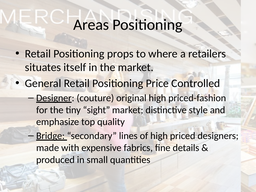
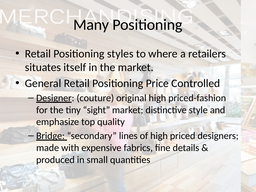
Areas: Areas -> Many
props: props -> styles
